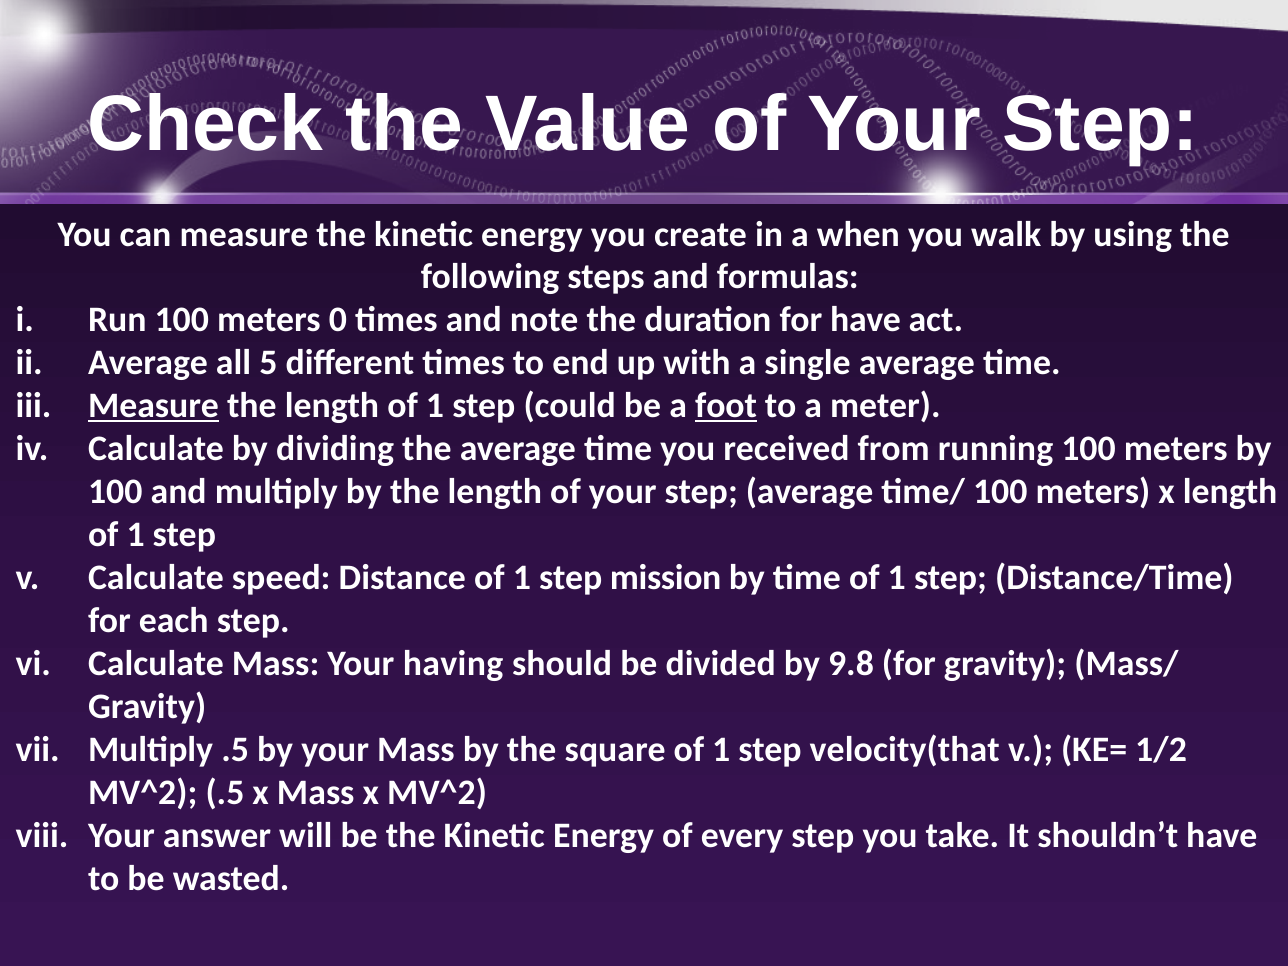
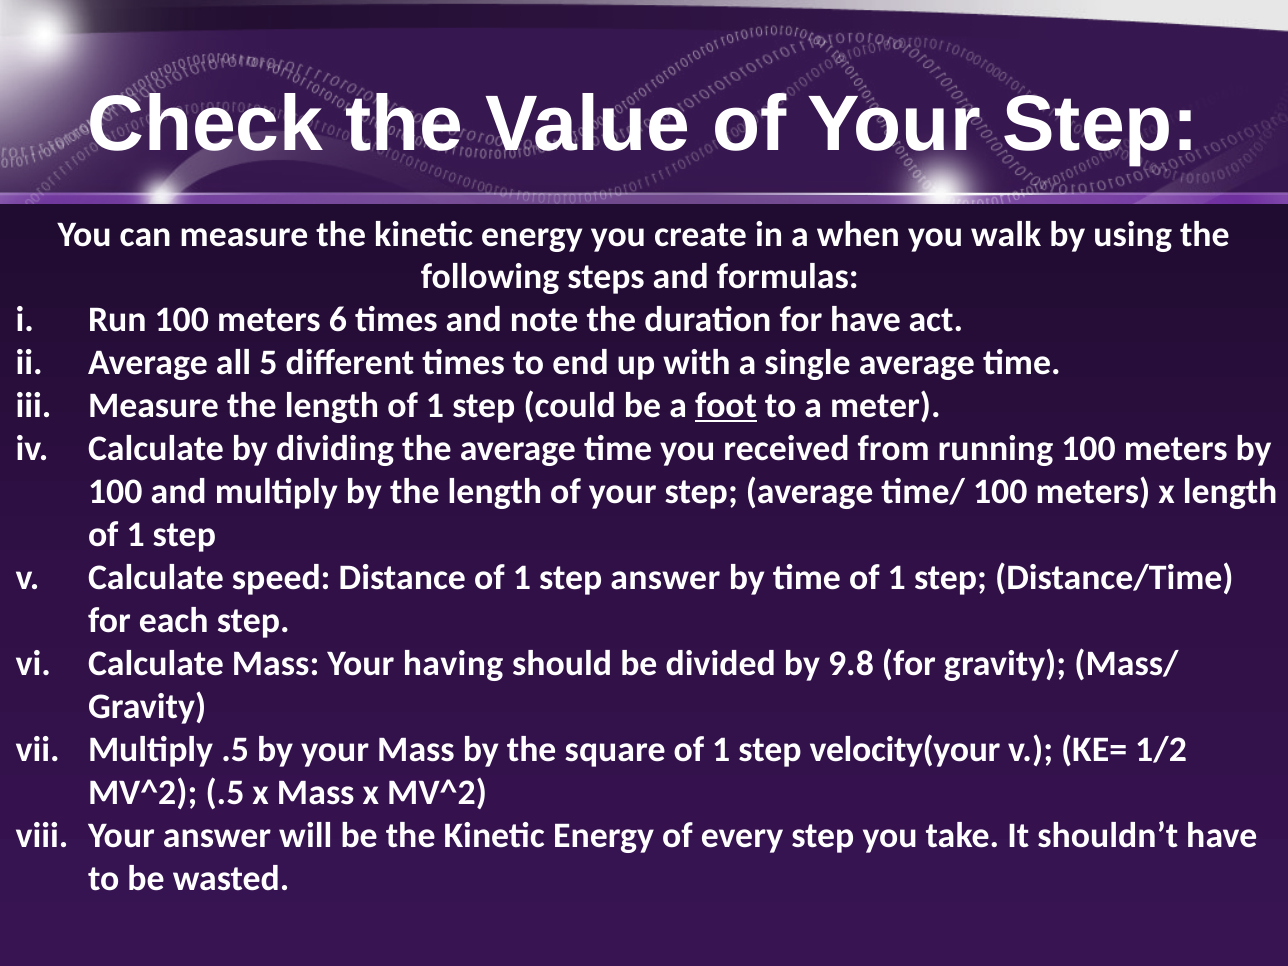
0: 0 -> 6
Measure at (154, 406) underline: present -> none
step mission: mission -> answer
velocity(that: velocity(that -> velocity(your
